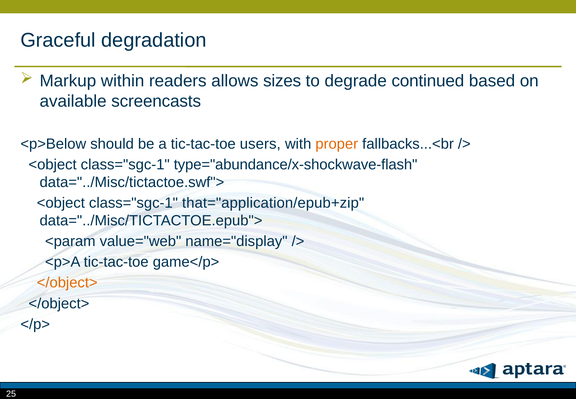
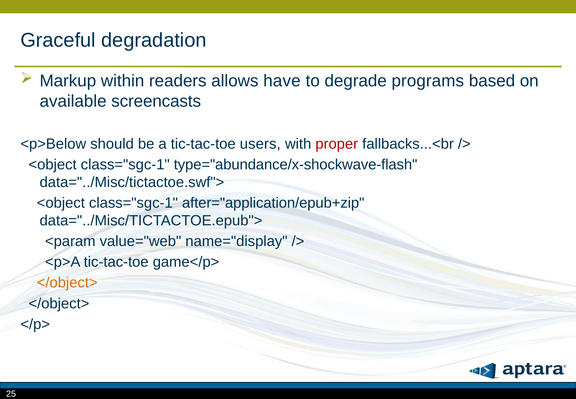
sizes: sizes -> have
continued: continued -> programs
proper colour: orange -> red
that="application/epub+zip: that="application/epub+zip -> after="application/epub+zip
